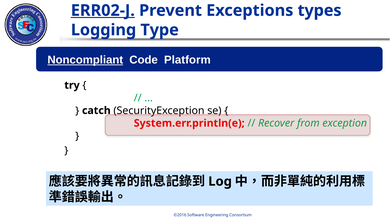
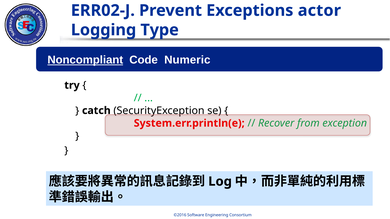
ERR02-J underline: present -> none
types: types -> actor
Platform: Platform -> Numeric
